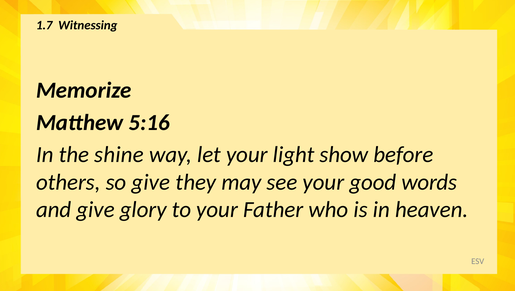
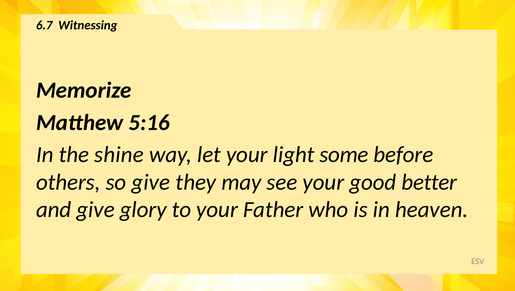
1.7: 1.7 -> 6.7
show: show -> some
words: words -> better
